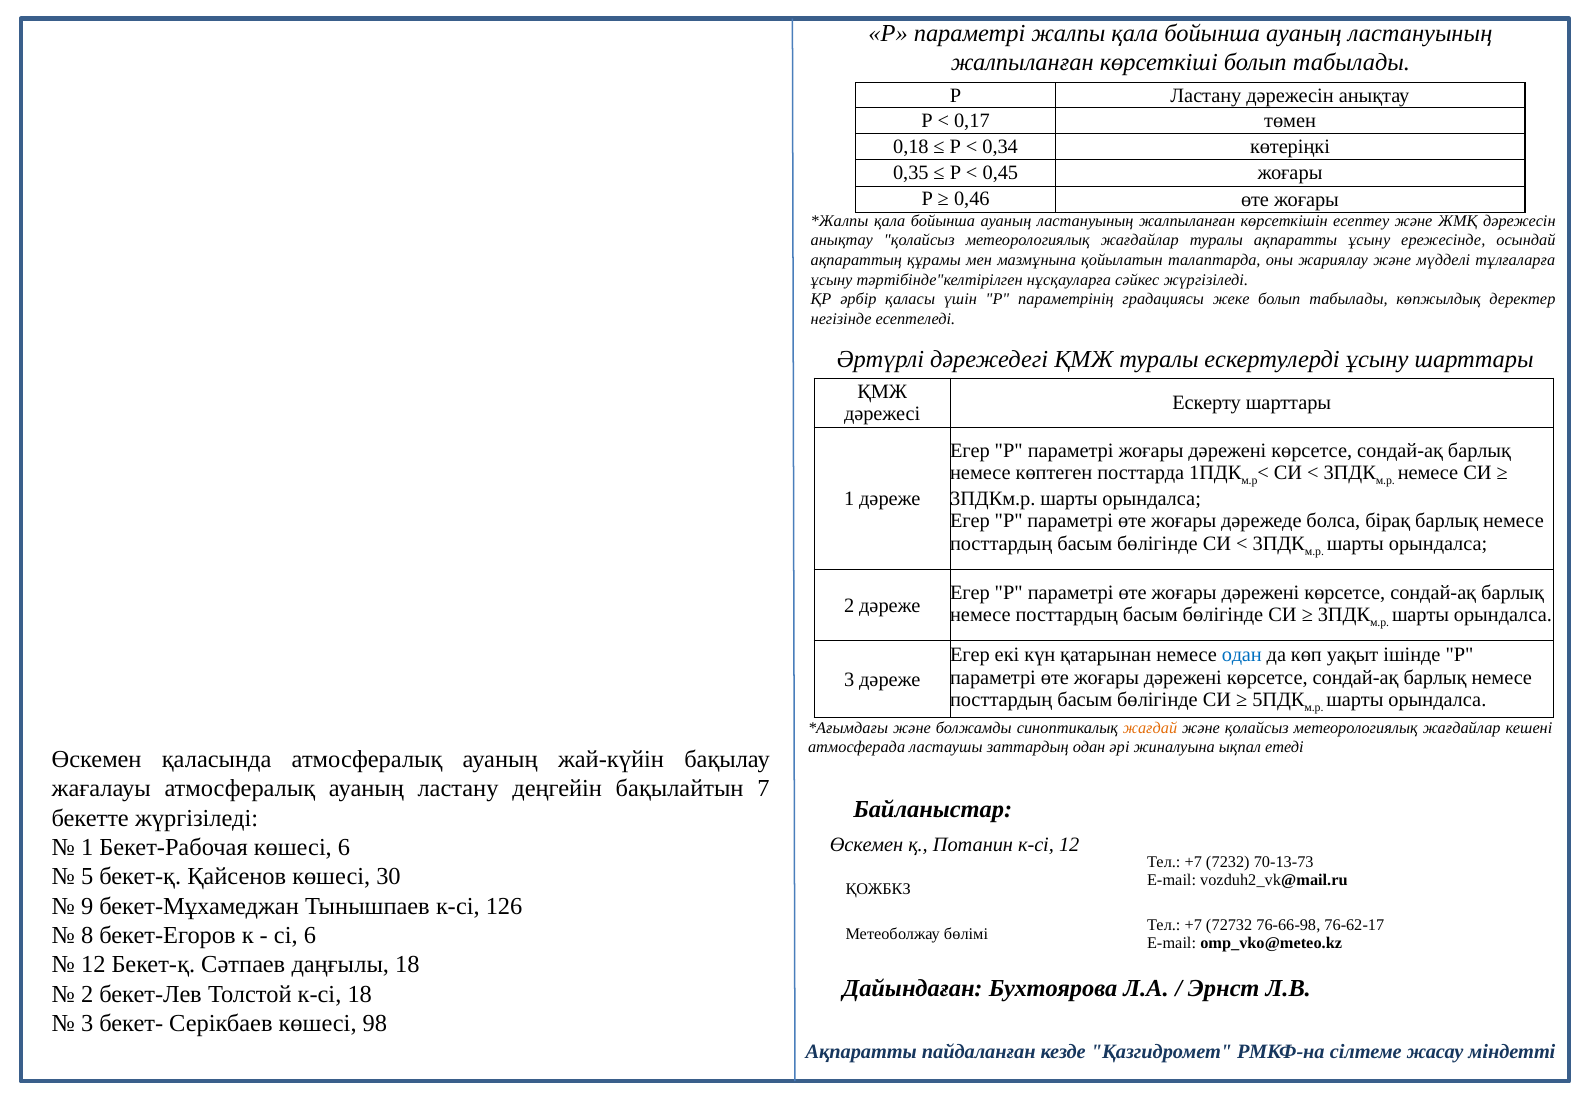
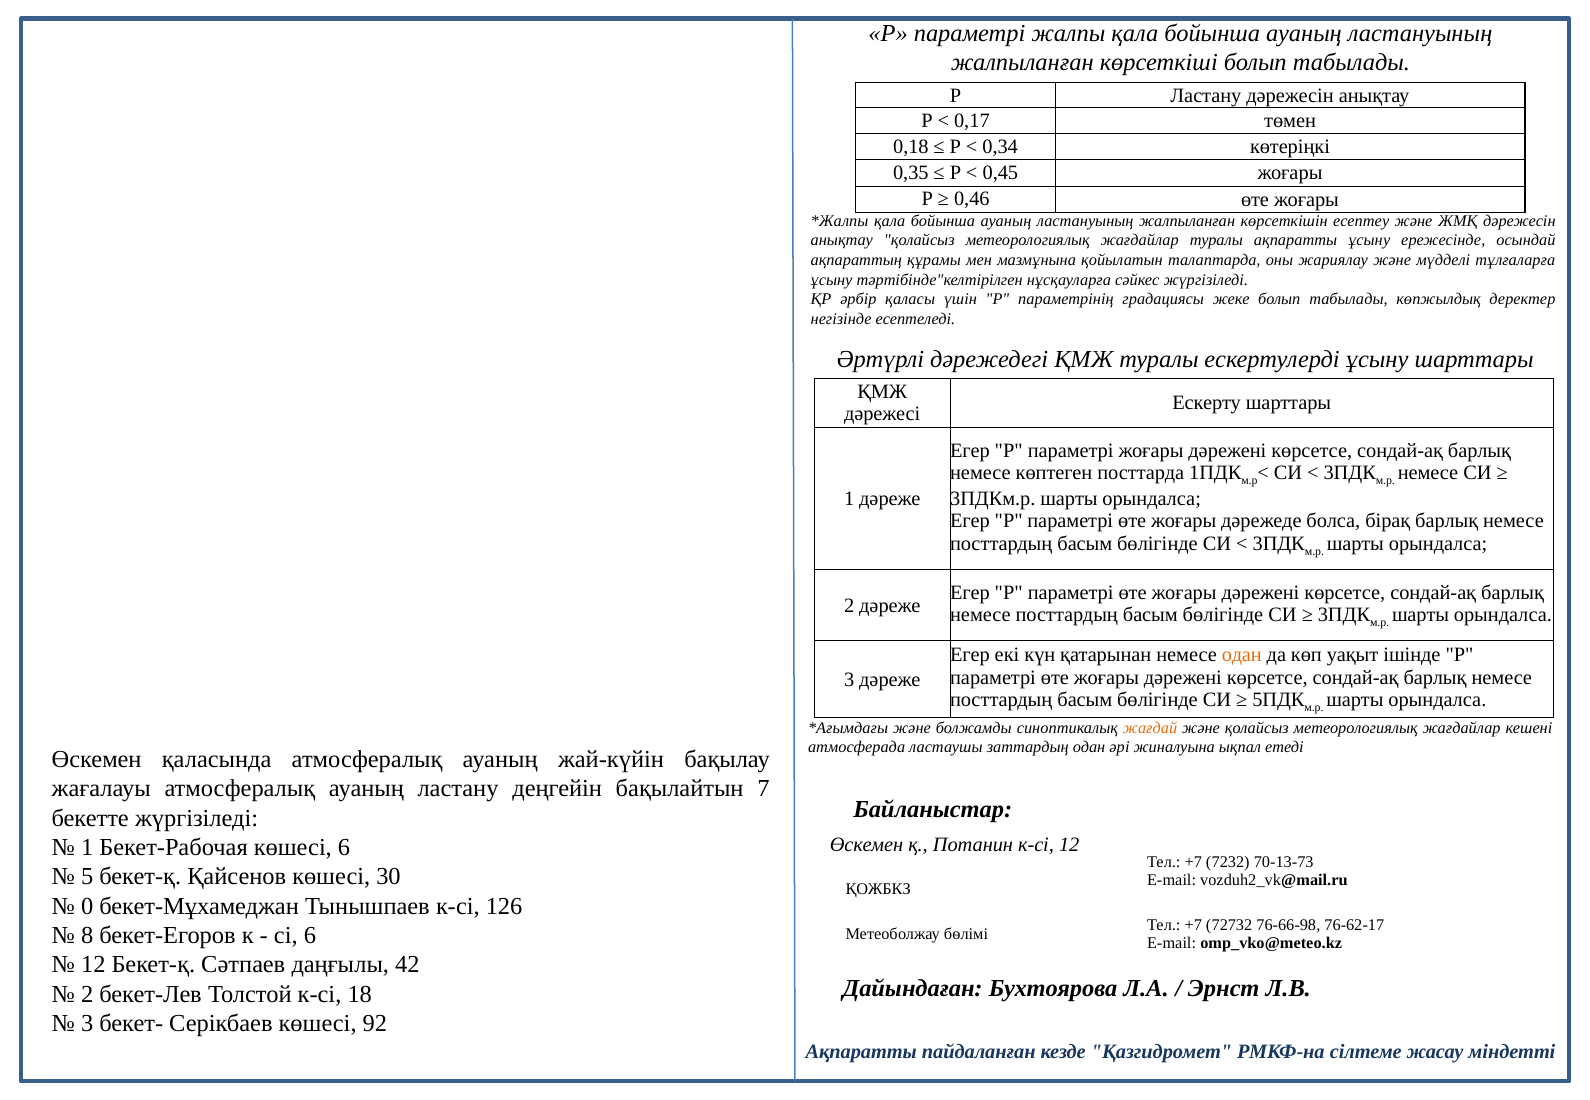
одан at (1242, 656) colour: blue -> orange
9: 9 -> 0
даңғылы 18: 18 -> 42
98: 98 -> 92
